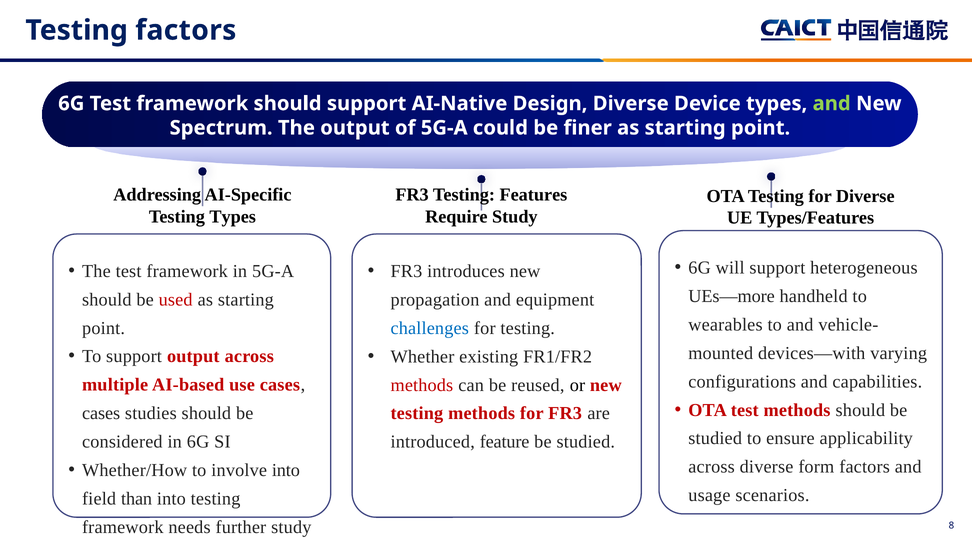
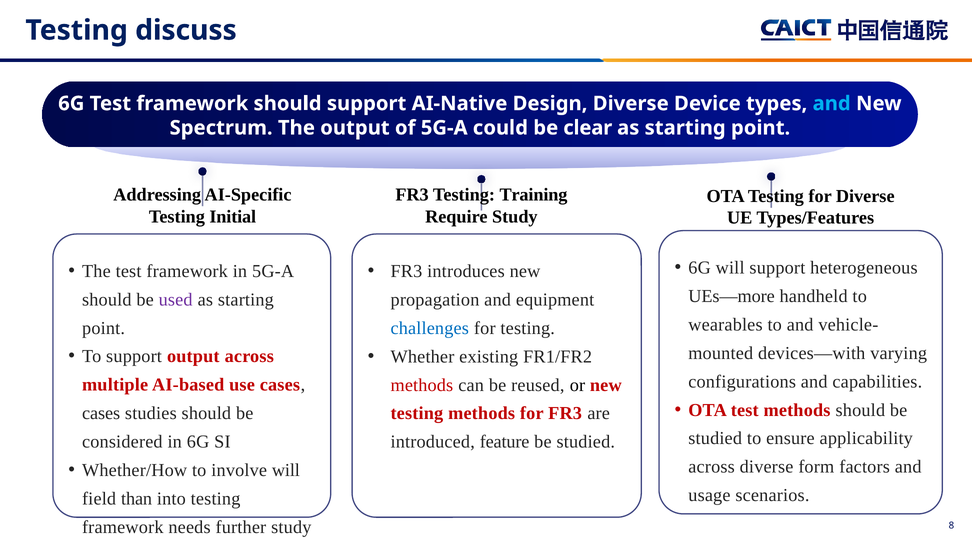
Testing factors: factors -> discuss
and at (832, 103) colour: light green -> light blue
finer: finer -> clear
Features: Features -> Training
Testing Types: Types -> Initial
used colour: red -> purple
involve into: into -> will
